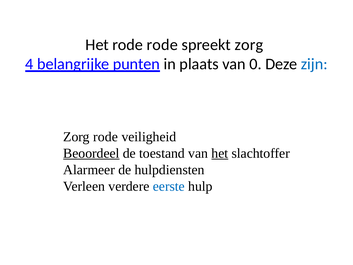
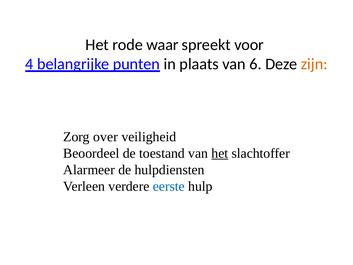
rode rode: rode -> waar
spreekt zorg: zorg -> voor
0: 0 -> 6
zijn colour: blue -> orange
Zorg rode: rode -> over
Beoordeel underline: present -> none
